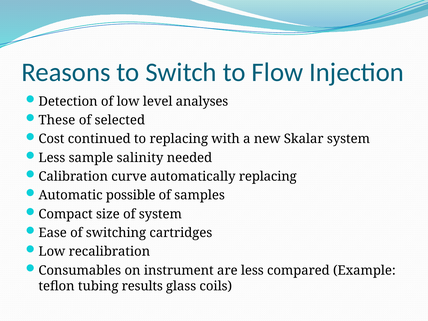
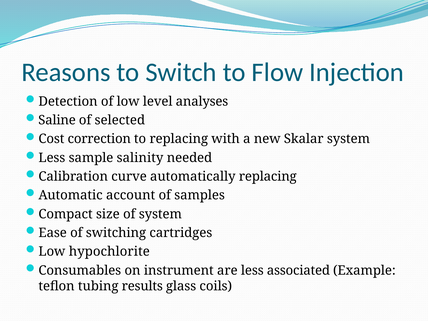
These: These -> Saline
continued: continued -> correction
possible: possible -> account
recalibration: recalibration -> hypochlorite
compared: compared -> associated
